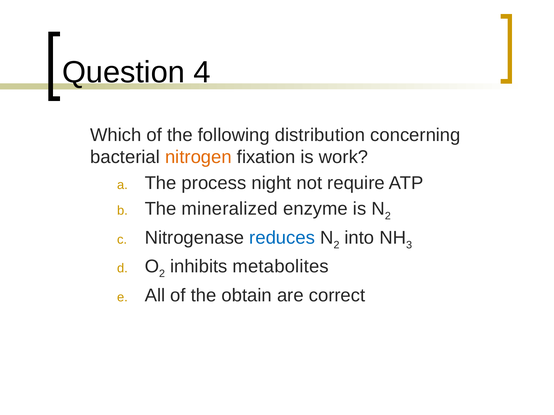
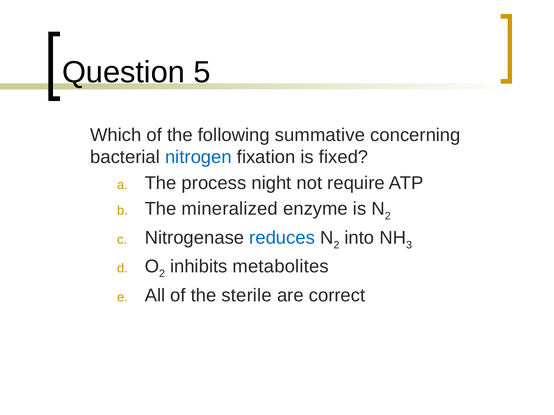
4: 4 -> 5
distribution: distribution -> summative
nitrogen colour: orange -> blue
work: work -> fixed
obtain: obtain -> sterile
